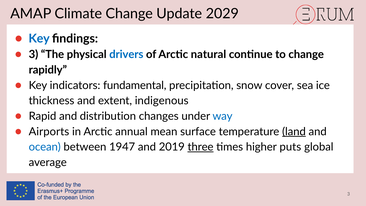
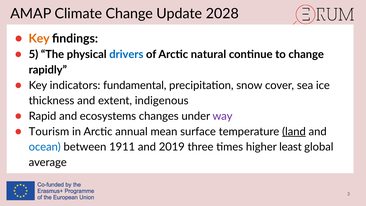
2029: 2029 -> 2028
Key at (39, 38) colour: blue -> orange
3 at (33, 54): 3 -> 5
distribution: distribution -> ecosystems
way colour: blue -> purple
Airports: Airports -> Tourism
1947: 1947 -> 1911
three underline: present -> none
puts: puts -> least
